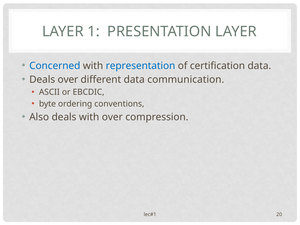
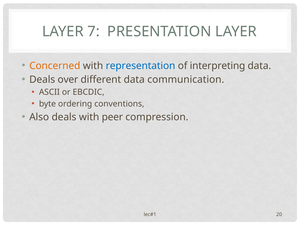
1: 1 -> 7
Concerned colour: blue -> orange
certification: certification -> interpreting
with over: over -> peer
